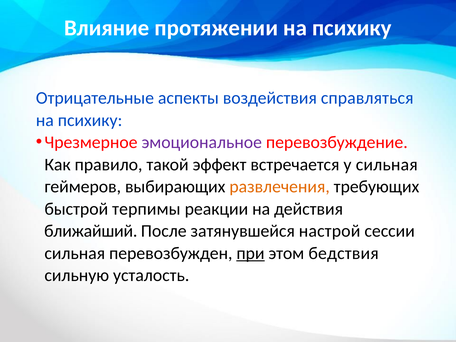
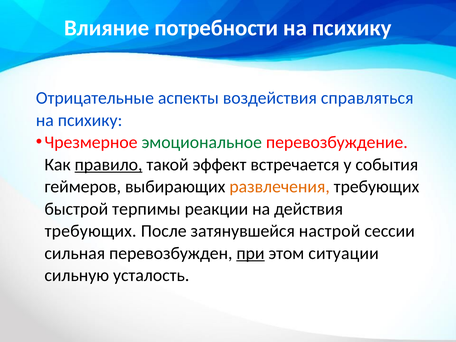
протяжении: протяжении -> потребности
эмоциональное colour: purple -> green
правило underline: none -> present
у сильная: сильная -> события
ближайший at (91, 231): ближайший -> требующих
бедствия: бедствия -> ситуации
